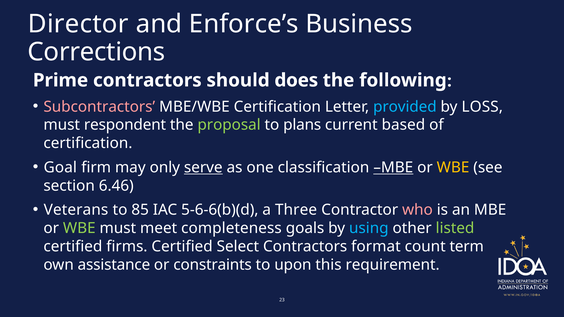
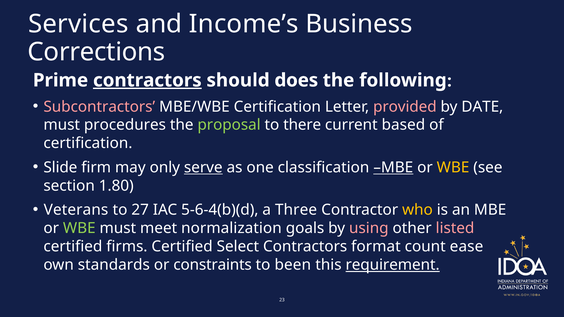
Director: Director -> Services
Enforce’s: Enforce’s -> Income’s
contractors at (147, 80) underline: none -> present
provided colour: light blue -> pink
LOSS: LOSS -> DATE
respondent: respondent -> procedures
plans: plans -> there
Goal: Goal -> Slide
6.46: 6.46 -> 1.80
85: 85 -> 27
5-6-6(b)(d: 5-6-6(b)(d -> 5-6-4(b)(d
who colour: pink -> yellow
completeness: completeness -> normalization
using colour: light blue -> pink
listed colour: light green -> pink
term: term -> ease
assistance: assistance -> standards
upon: upon -> been
requirement underline: none -> present
